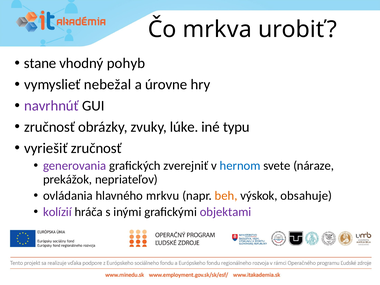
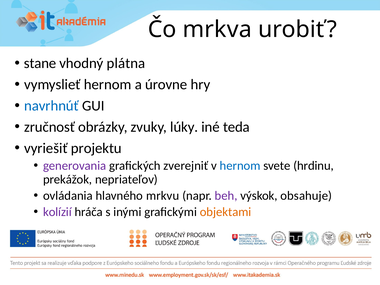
pohyb: pohyb -> plátna
vymyslieť nebežal: nebežal -> hernom
navrhnúť colour: purple -> blue
lúke: lúke -> lúky
typu: typu -> teda
vyriešiť zručnosť: zručnosť -> projektu
náraze: náraze -> hrdinu
beh colour: orange -> purple
objektami colour: purple -> orange
